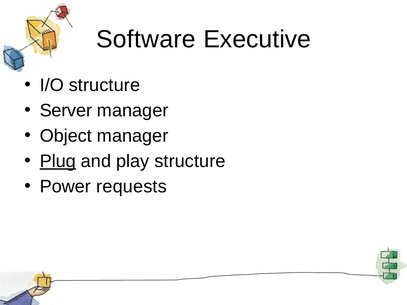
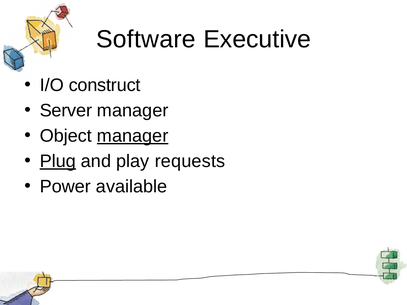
I/O structure: structure -> construct
manager at (133, 136) underline: none -> present
play structure: structure -> requests
requests: requests -> available
